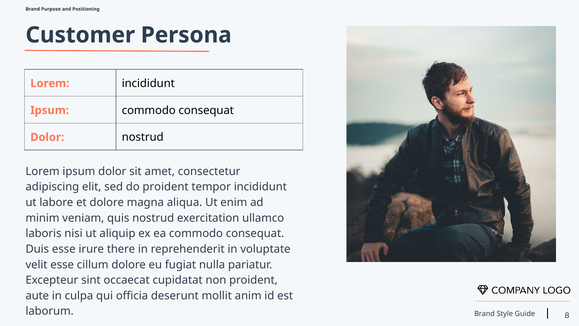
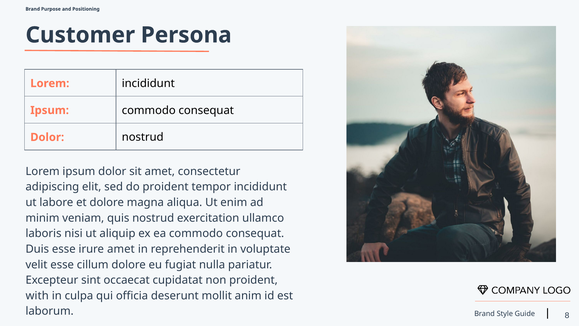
irure there: there -> amet
aute: aute -> with
